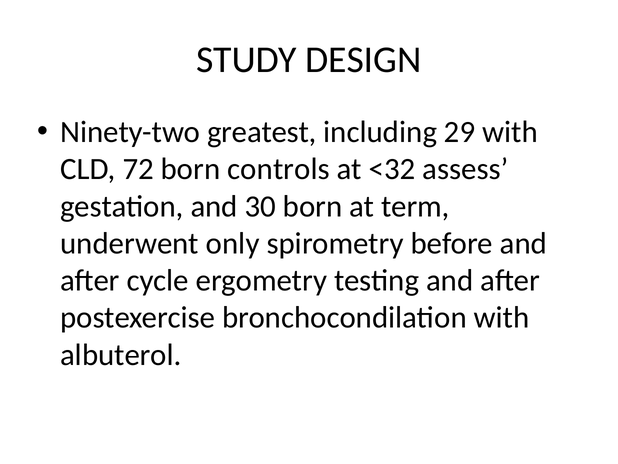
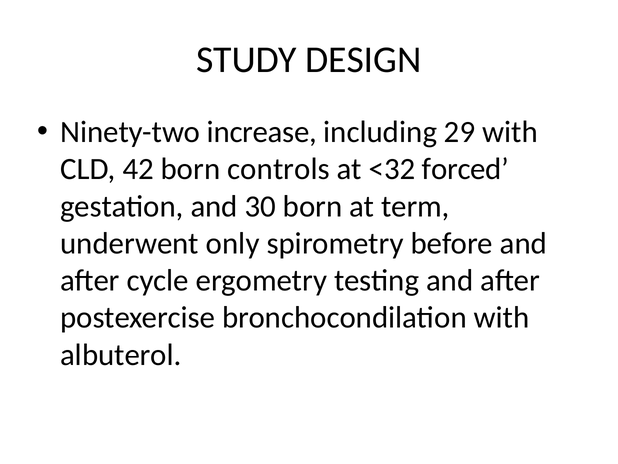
greatest: greatest -> increase
72: 72 -> 42
assess: assess -> forced
